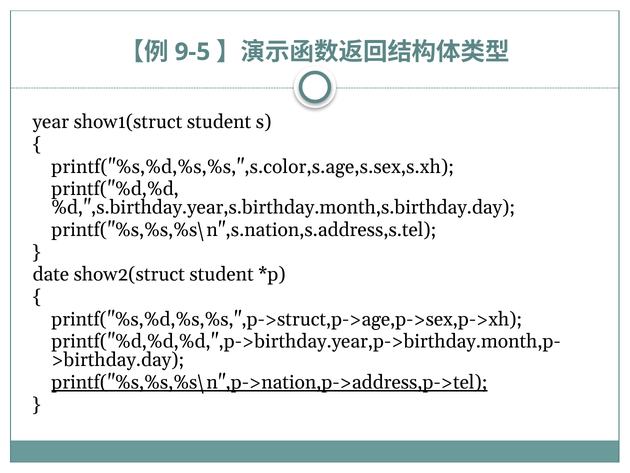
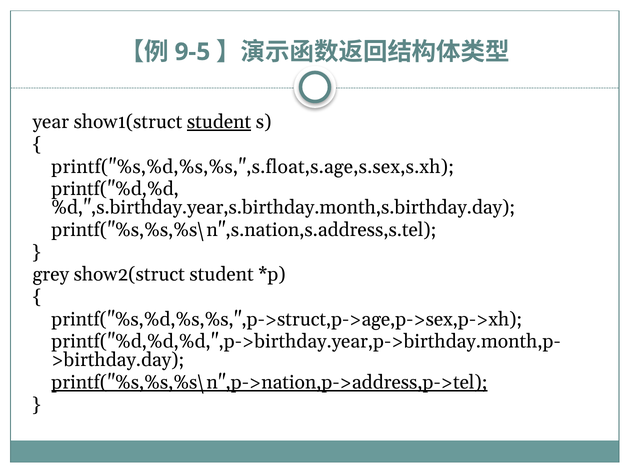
student at (219, 122) underline: none -> present
printf("%s,%d,%s,%s,",s.color,s.age,s.sex,s.xh: printf("%s,%d,%s,%s,",s.color,s.age,s.sex,s.xh -> printf("%s,%d,%s,%s,",s.float,s.age,s.sex,s.xh
date: date -> grey
